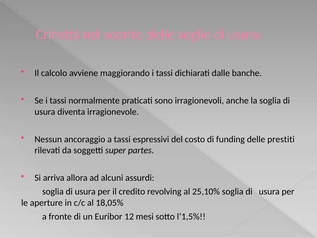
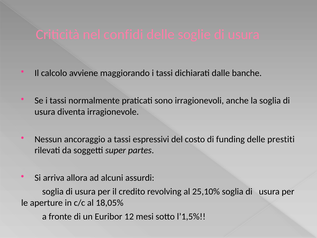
sconto: sconto -> confidi
